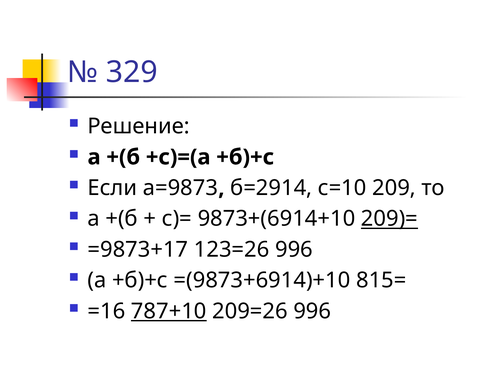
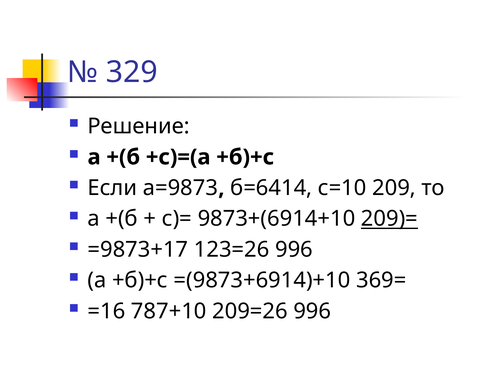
б=2914: б=2914 -> б=6414
815=: 815= -> 369=
787+10 underline: present -> none
